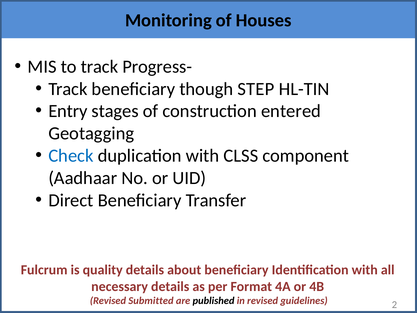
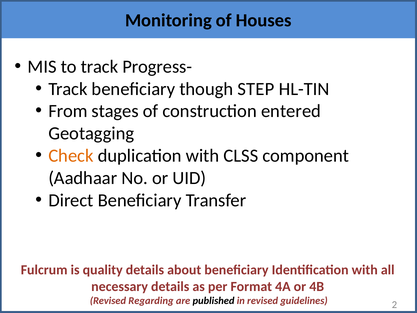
Entry: Entry -> From
Check colour: blue -> orange
Submitted: Submitted -> Regarding
